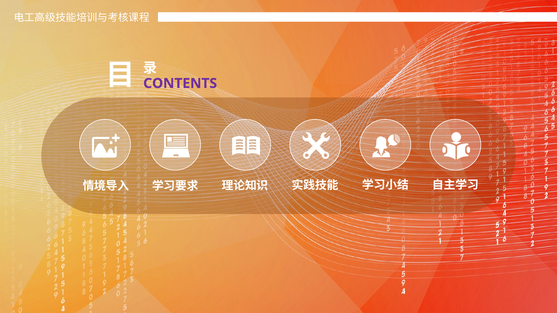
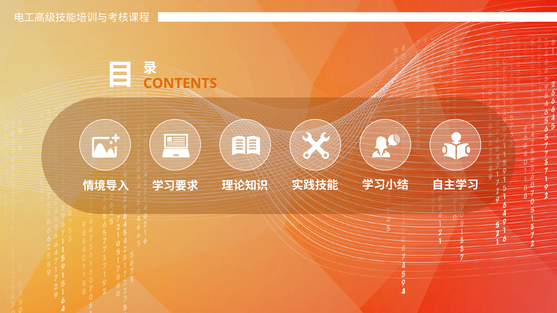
CONTENTS colour: purple -> orange
